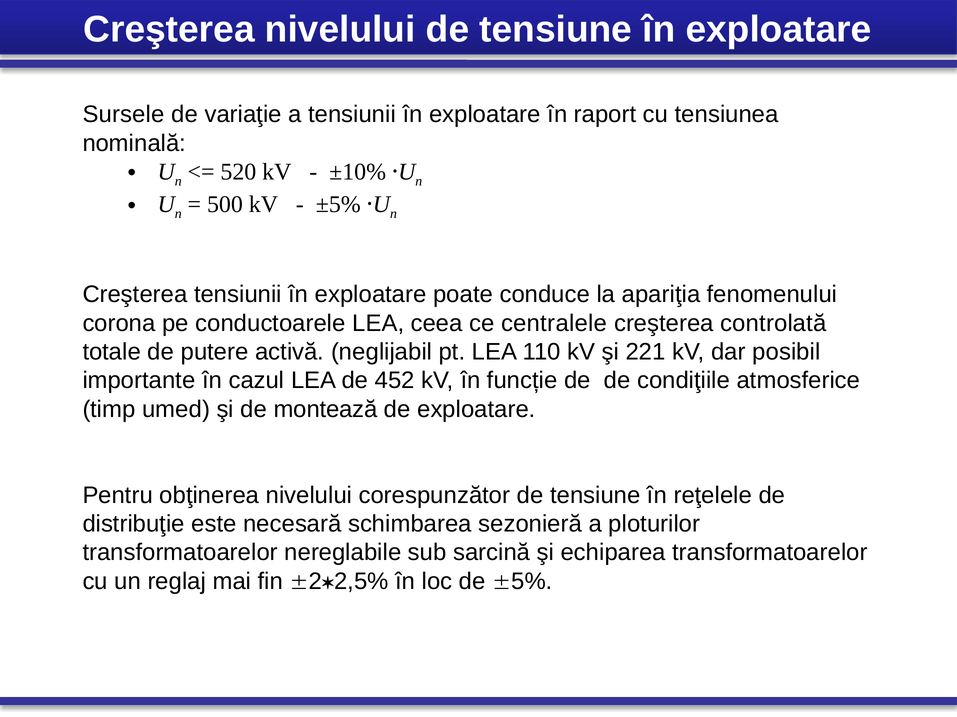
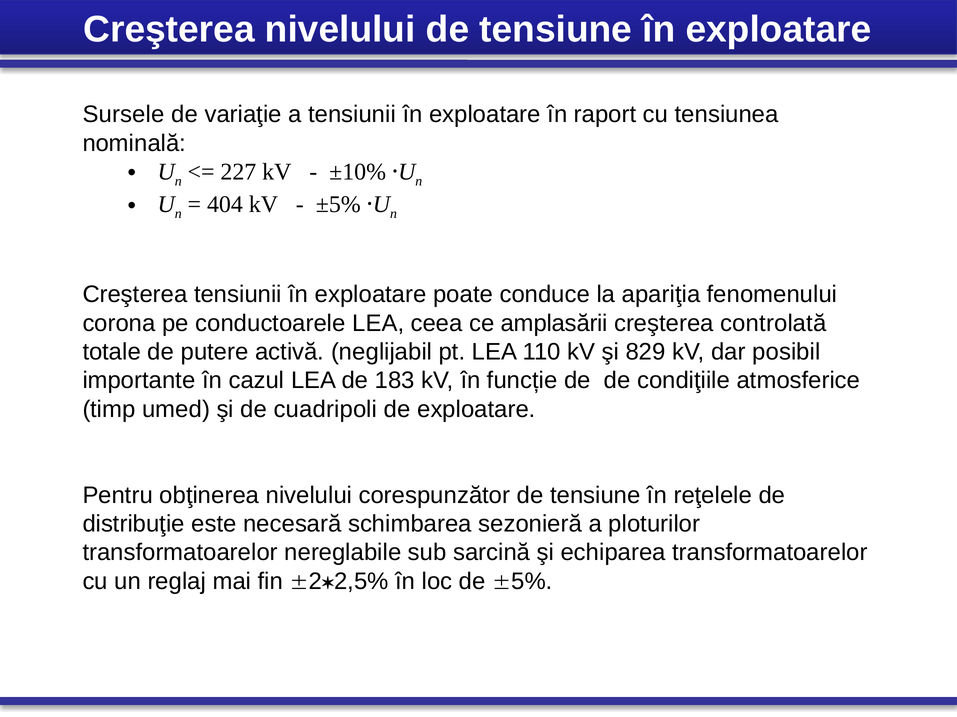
520: 520 -> 227
500: 500 -> 404
centralele: centralele -> amplasării
221: 221 -> 829
452: 452 -> 183
montează: montează -> cuadripoli
